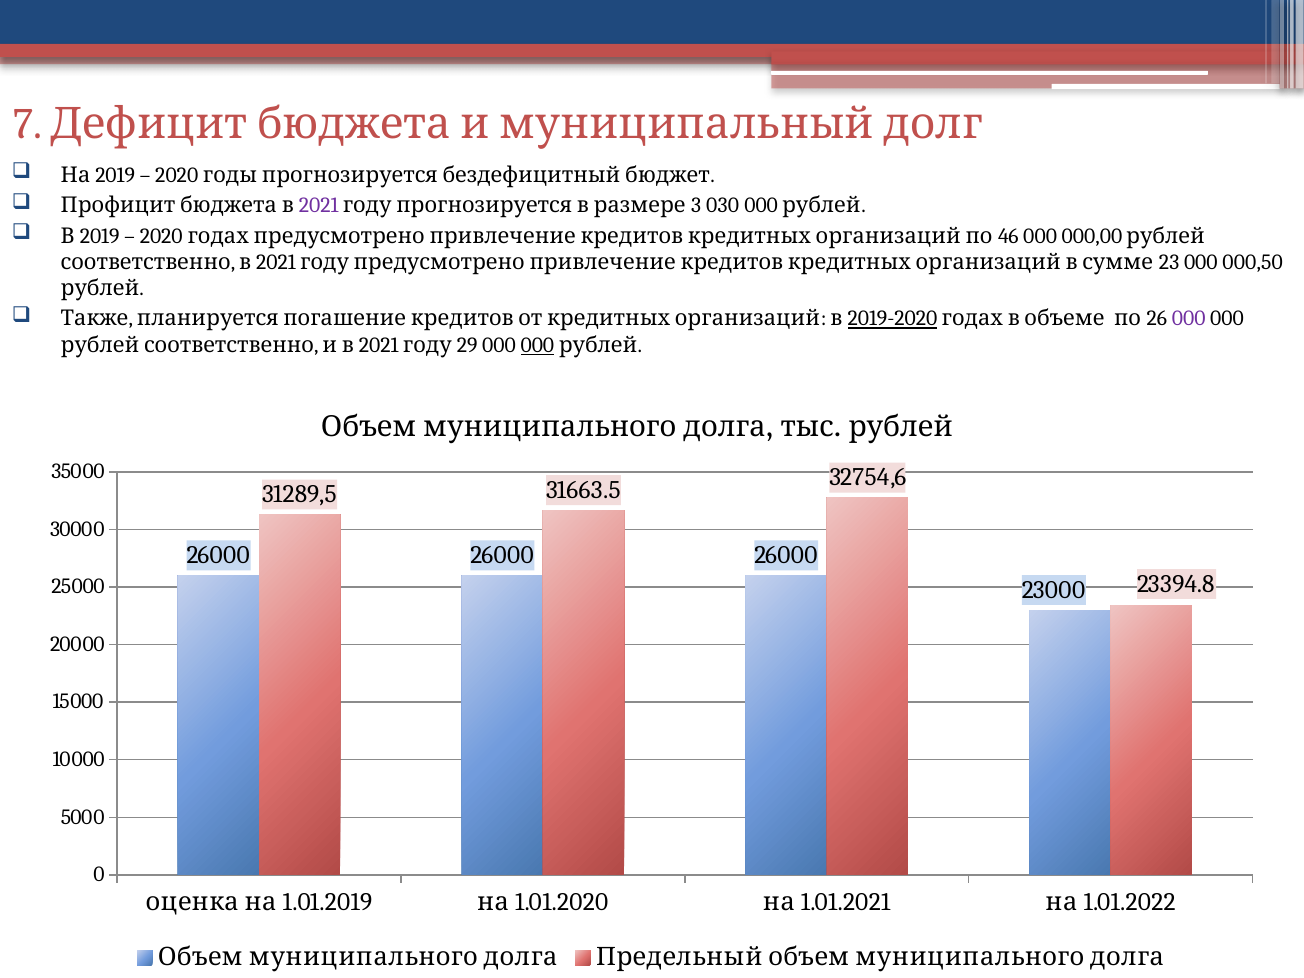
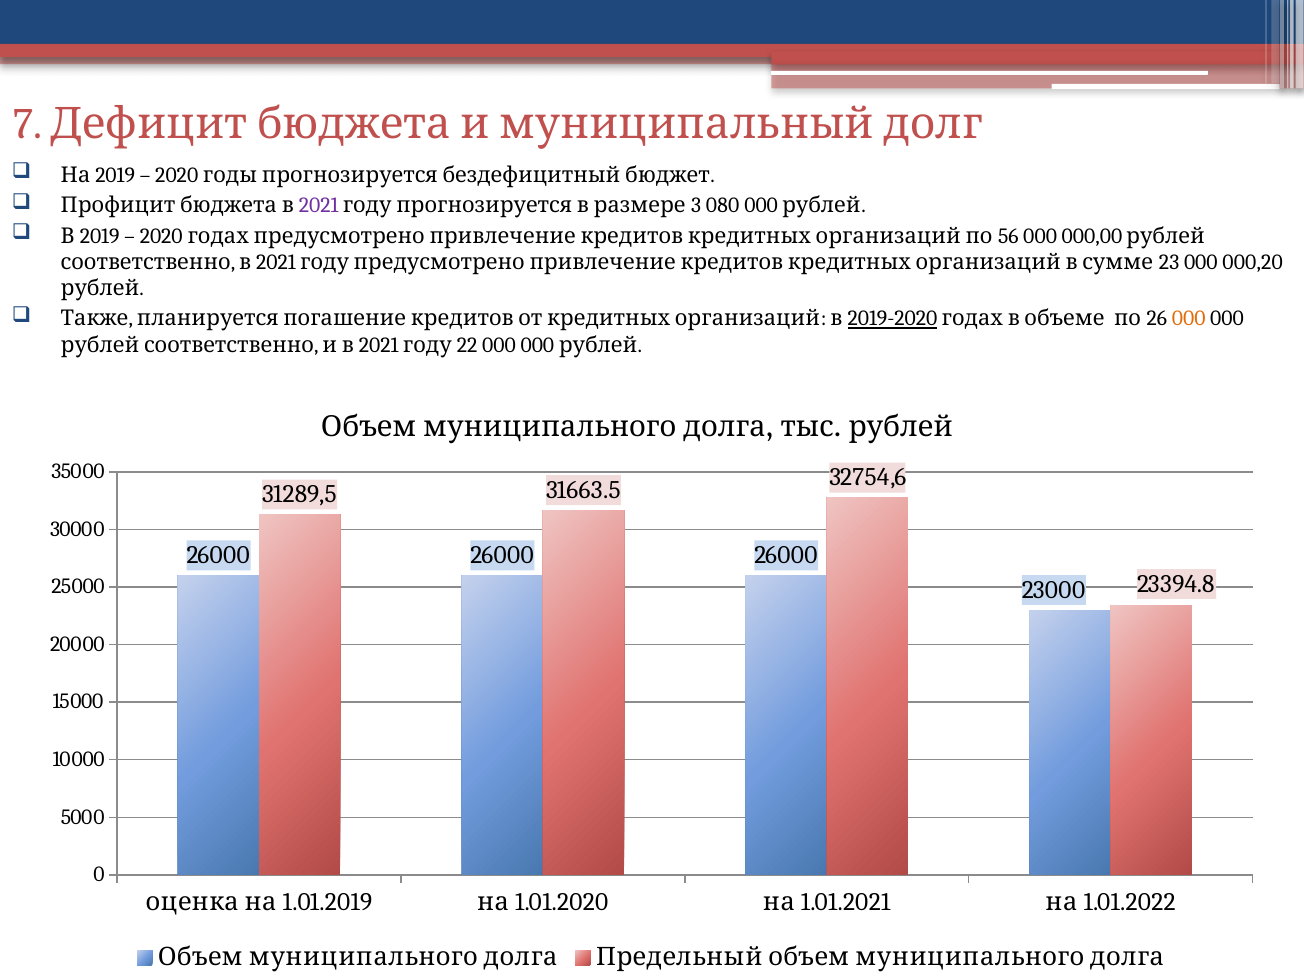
030: 030 -> 080
46: 46 -> 56
000,50: 000,50 -> 000,20
000 at (1189, 319) colour: purple -> orange
29: 29 -> 22
000 at (537, 345) underline: present -> none
